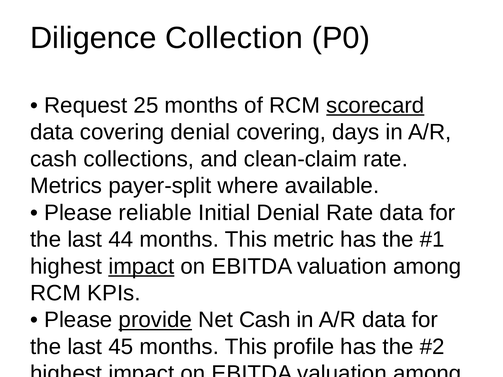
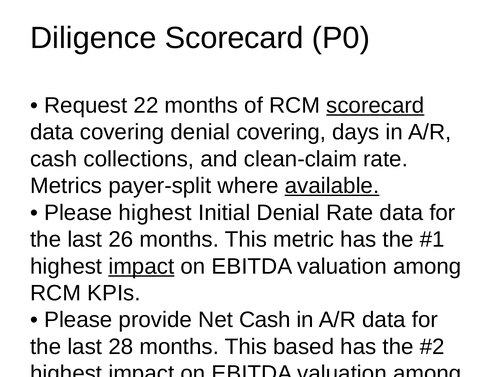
Diligence Collection: Collection -> Scorecard
25: 25 -> 22
available underline: none -> present
Please reliable: reliable -> highest
44: 44 -> 26
provide at (155, 320) underline: present -> none
45: 45 -> 28
profile: profile -> based
